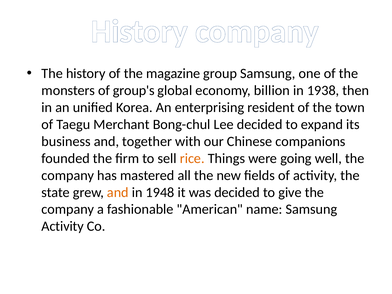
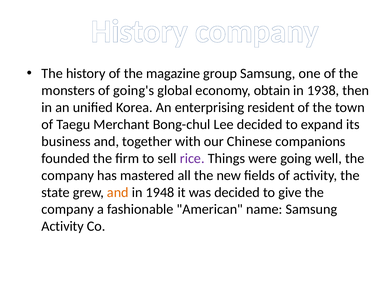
group's: group's -> going's
billion: billion -> obtain
rice colour: orange -> purple
